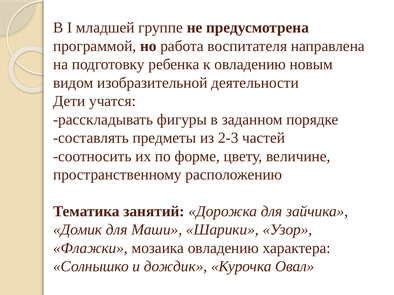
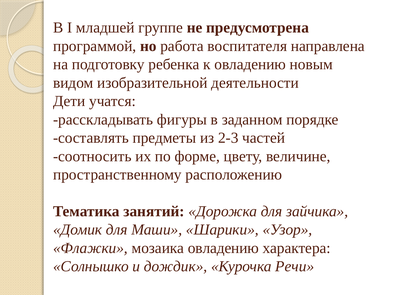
Овал: Овал -> Речи
